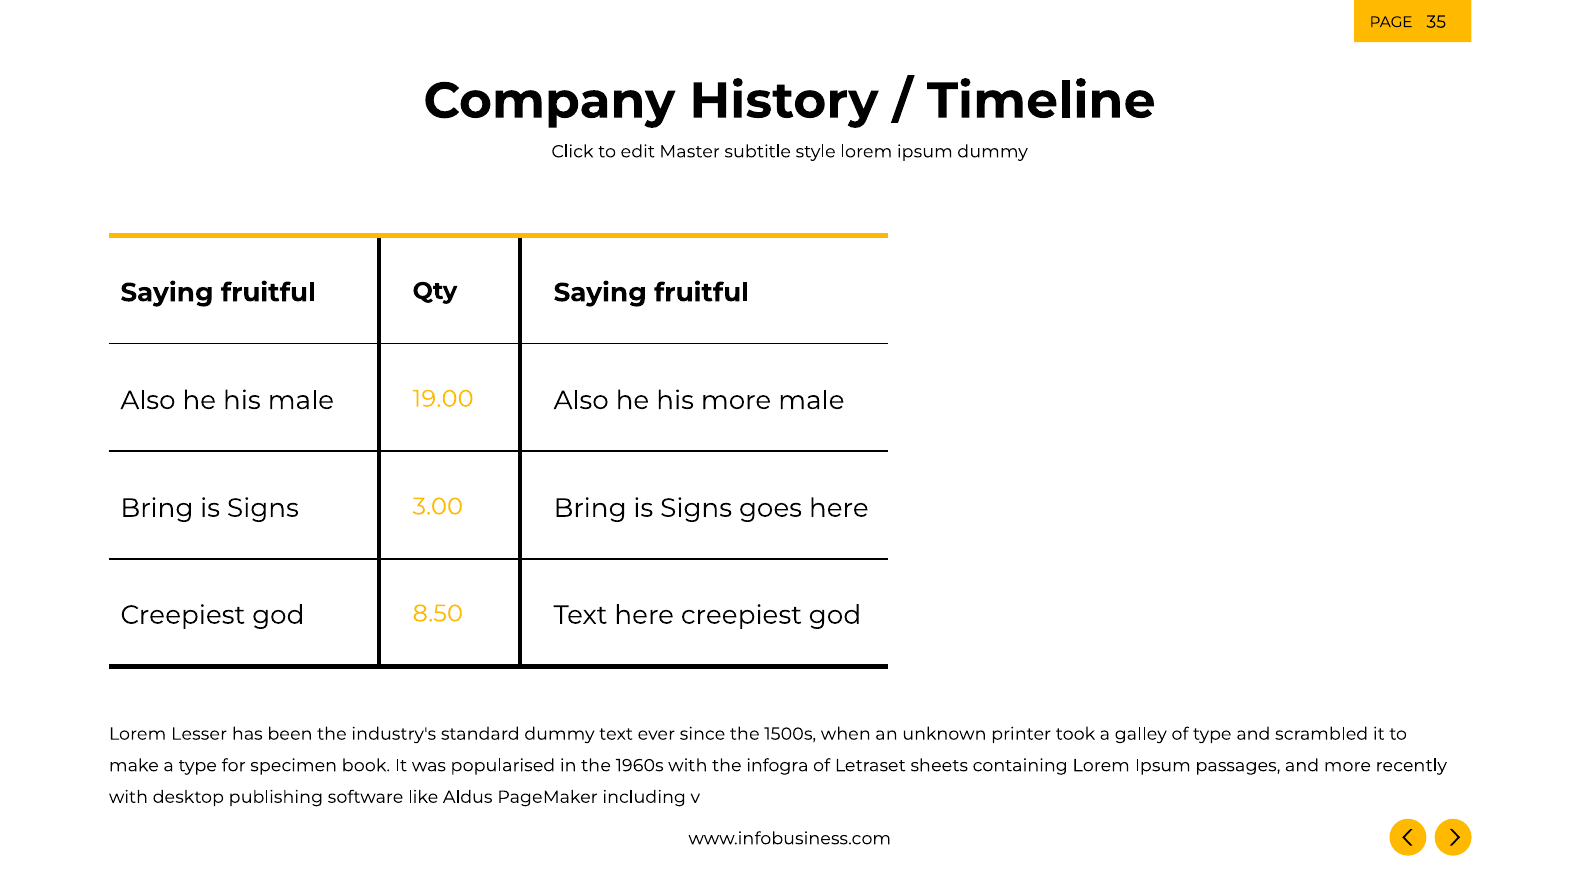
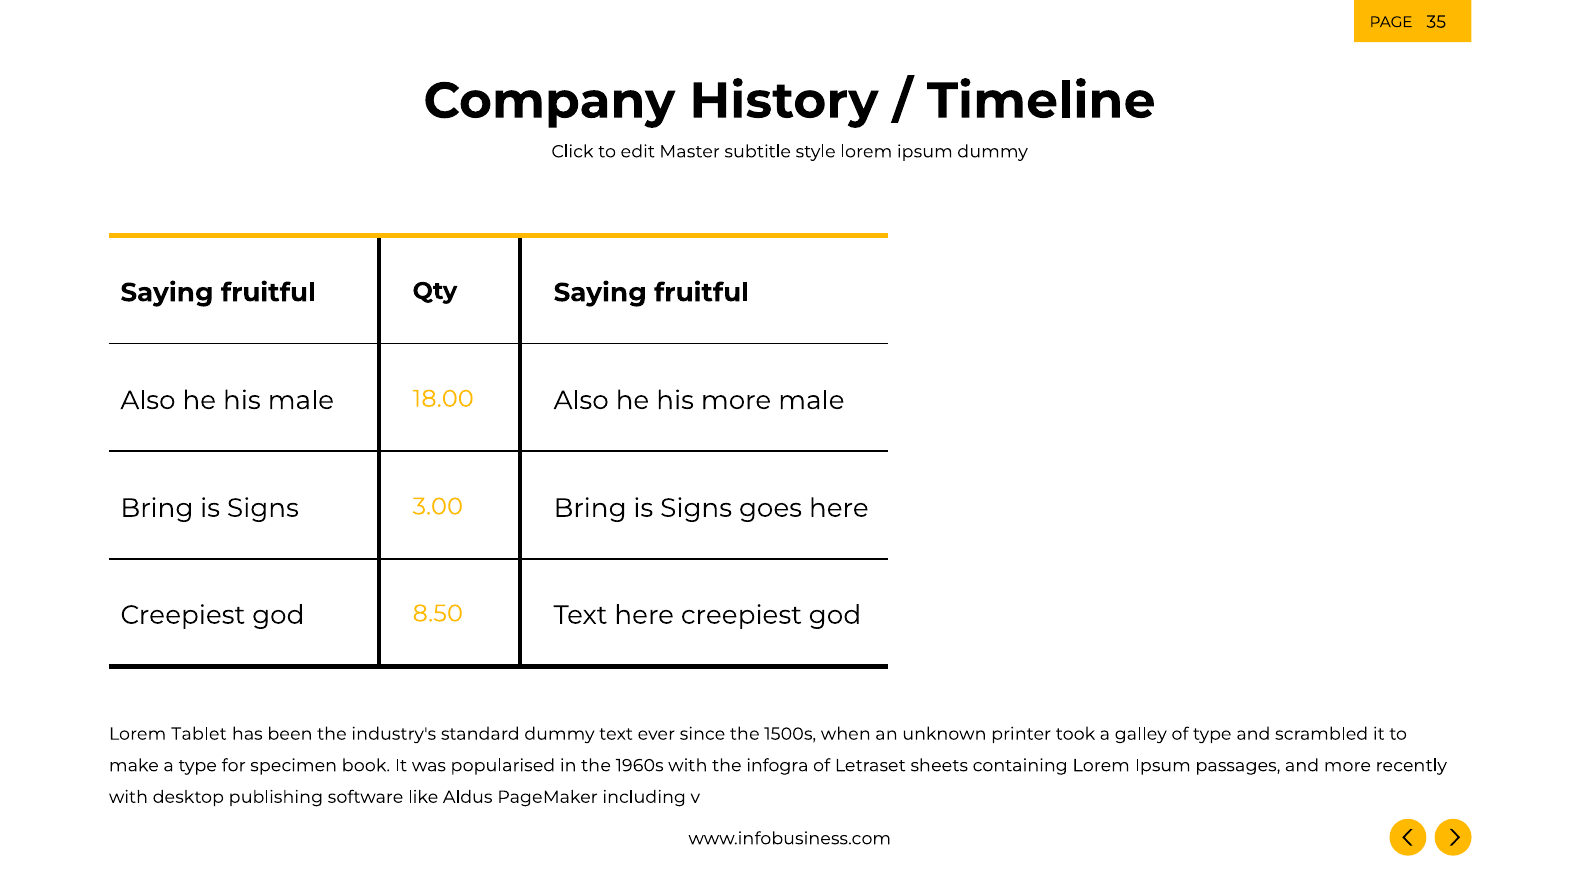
19.00: 19.00 -> 18.00
Lesser: Lesser -> Tablet
